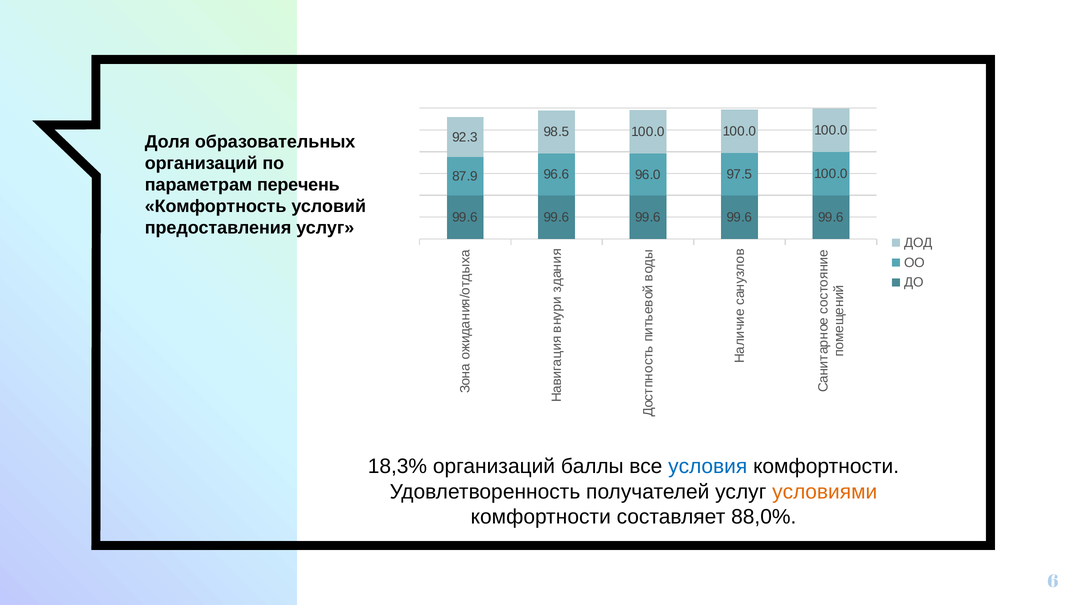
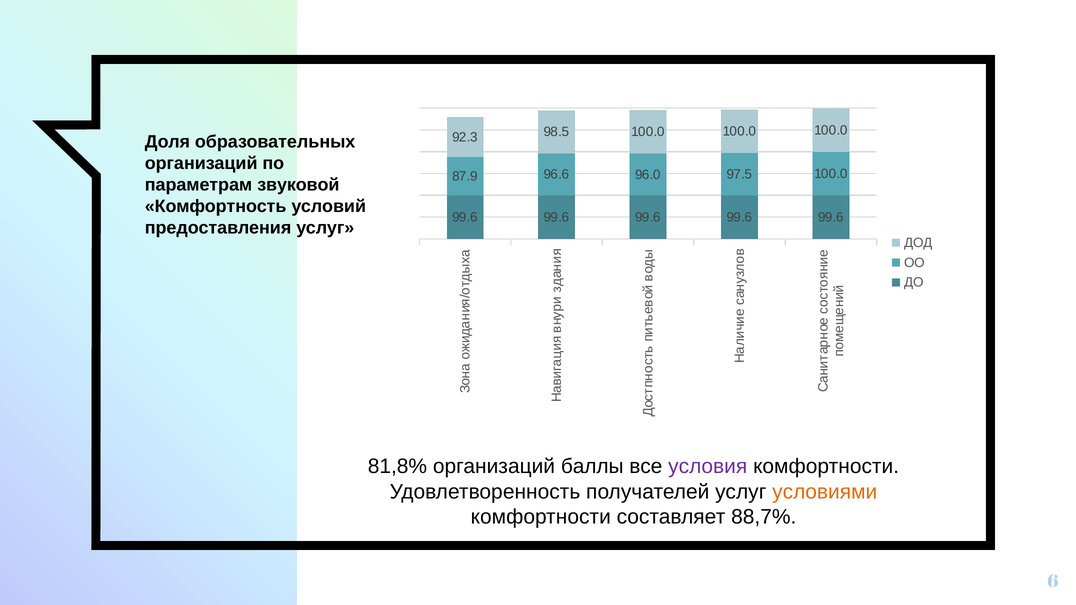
перечень: перечень -> звуковой
18,3%: 18,3% -> 81,8%
условия colour: blue -> purple
88,0%: 88,0% -> 88,7%
